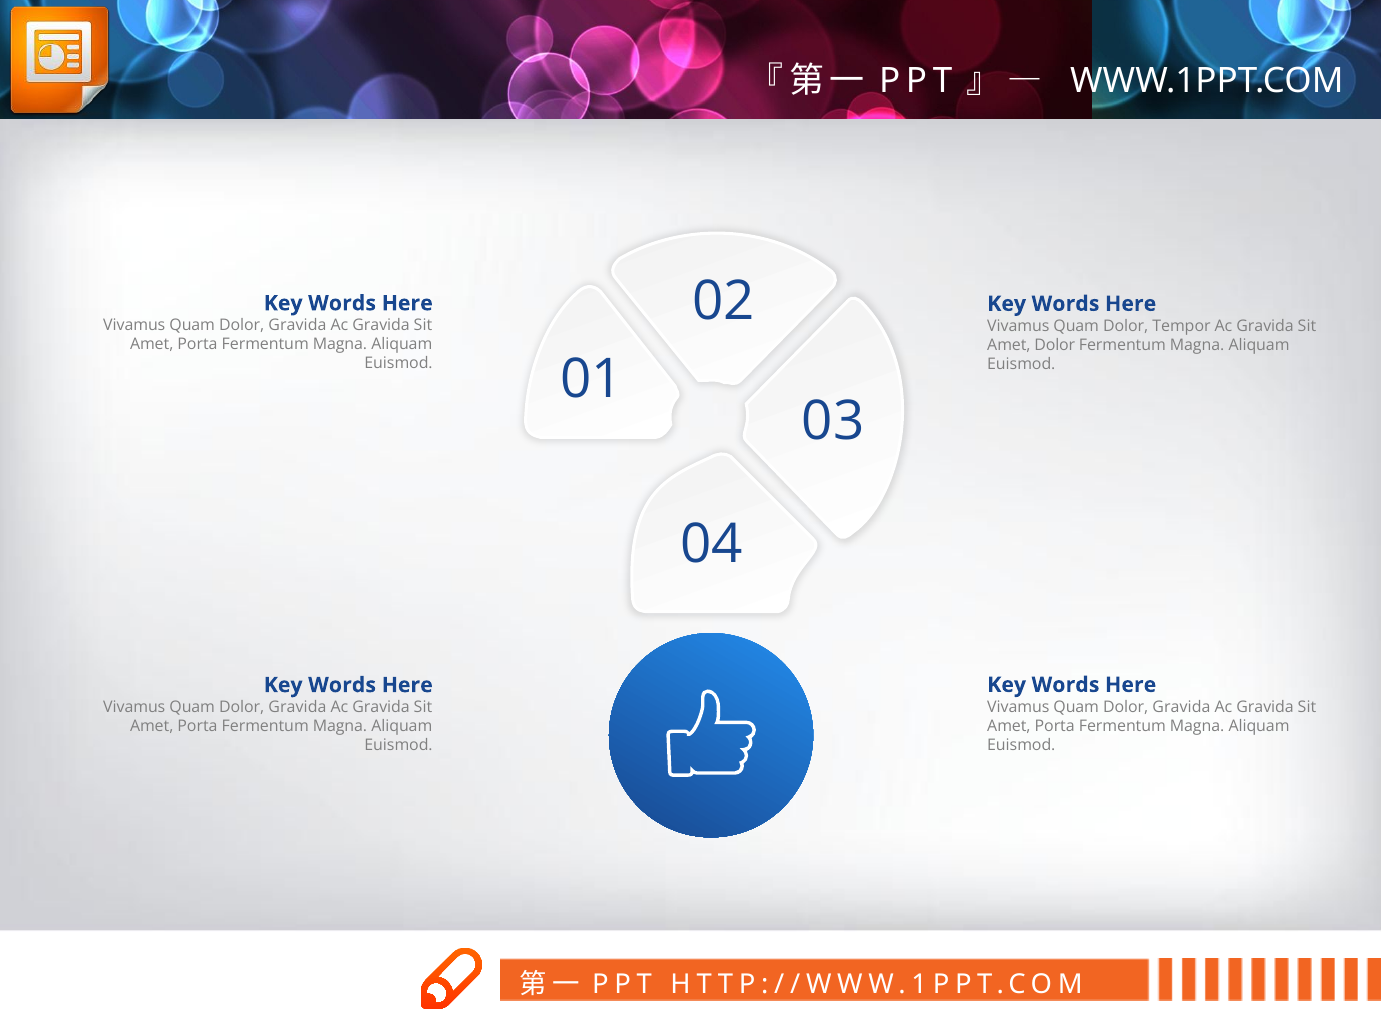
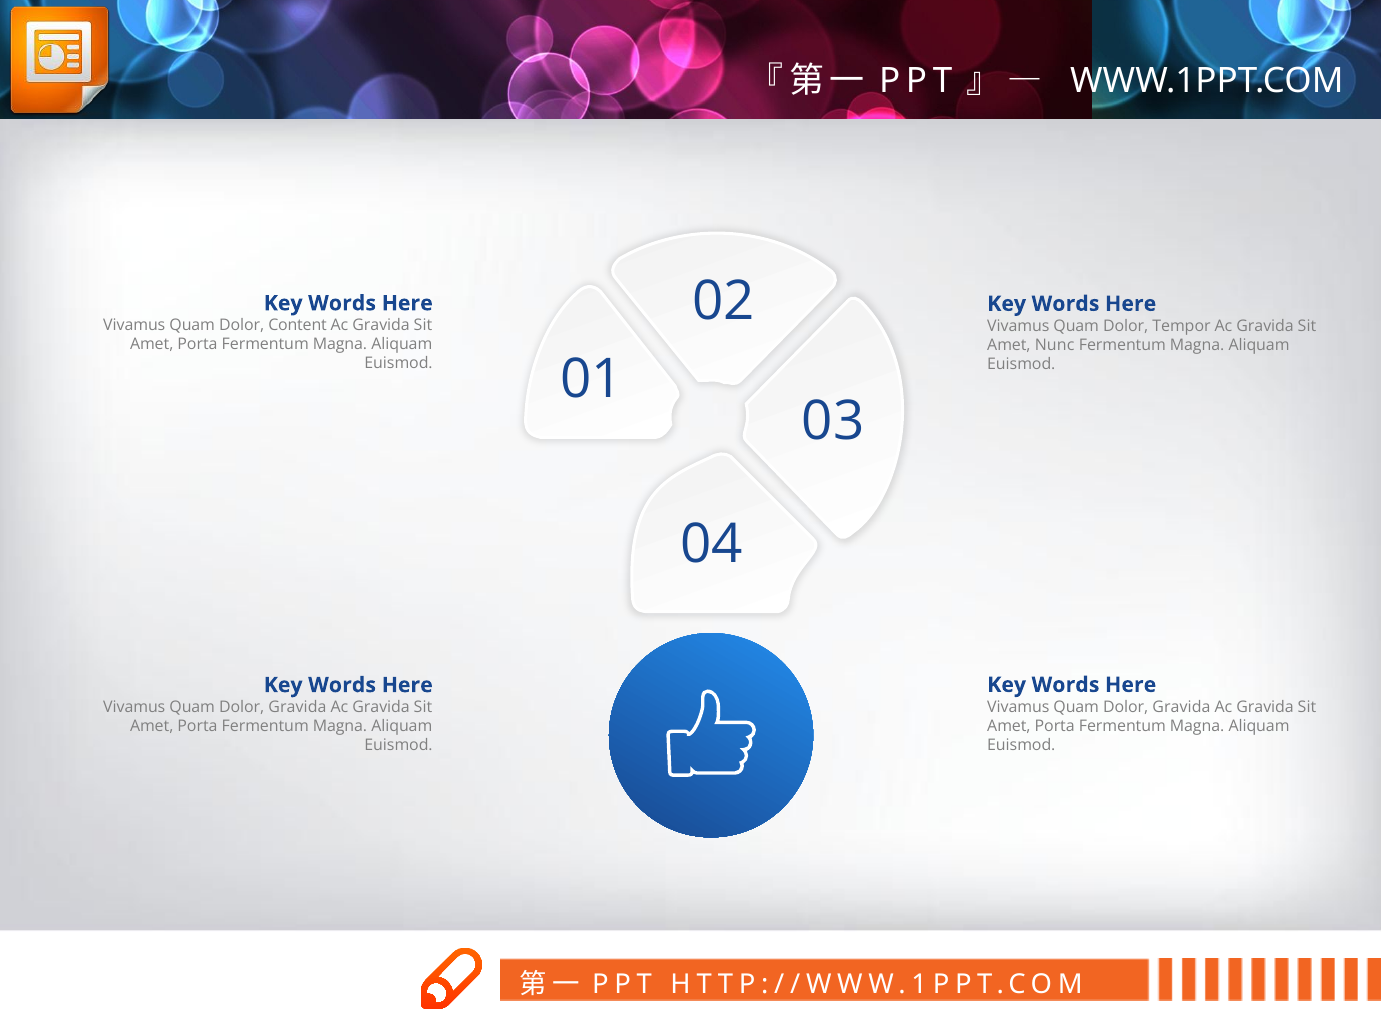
Gravida at (297, 325): Gravida -> Content
Amet Dolor: Dolor -> Nunc
